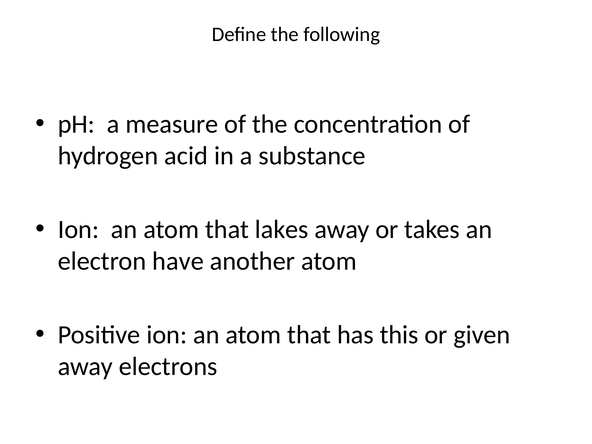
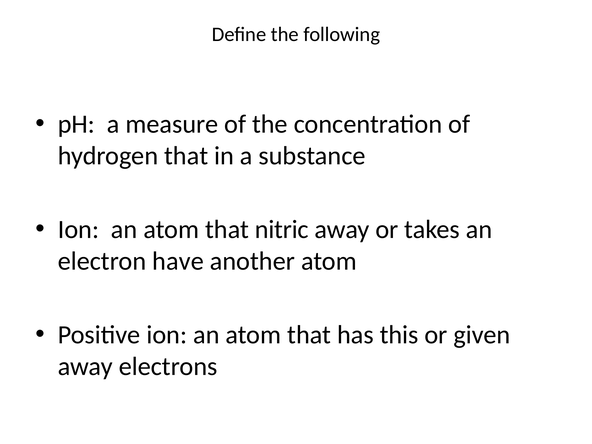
hydrogen acid: acid -> that
lakes: lakes -> nitric
